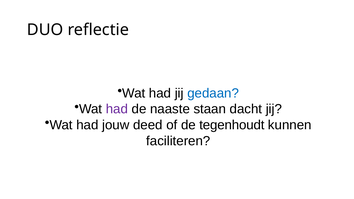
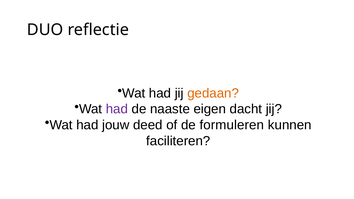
gedaan colour: blue -> orange
staan: staan -> eigen
tegenhoudt: tegenhoudt -> formuleren
